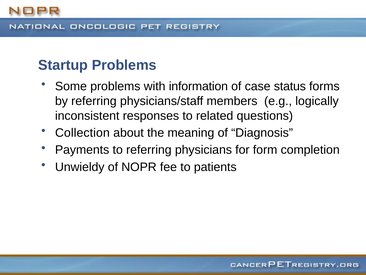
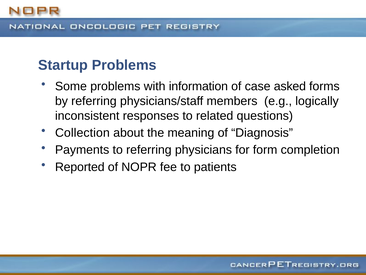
status: status -> asked
Unwieldy: Unwieldy -> Reported
